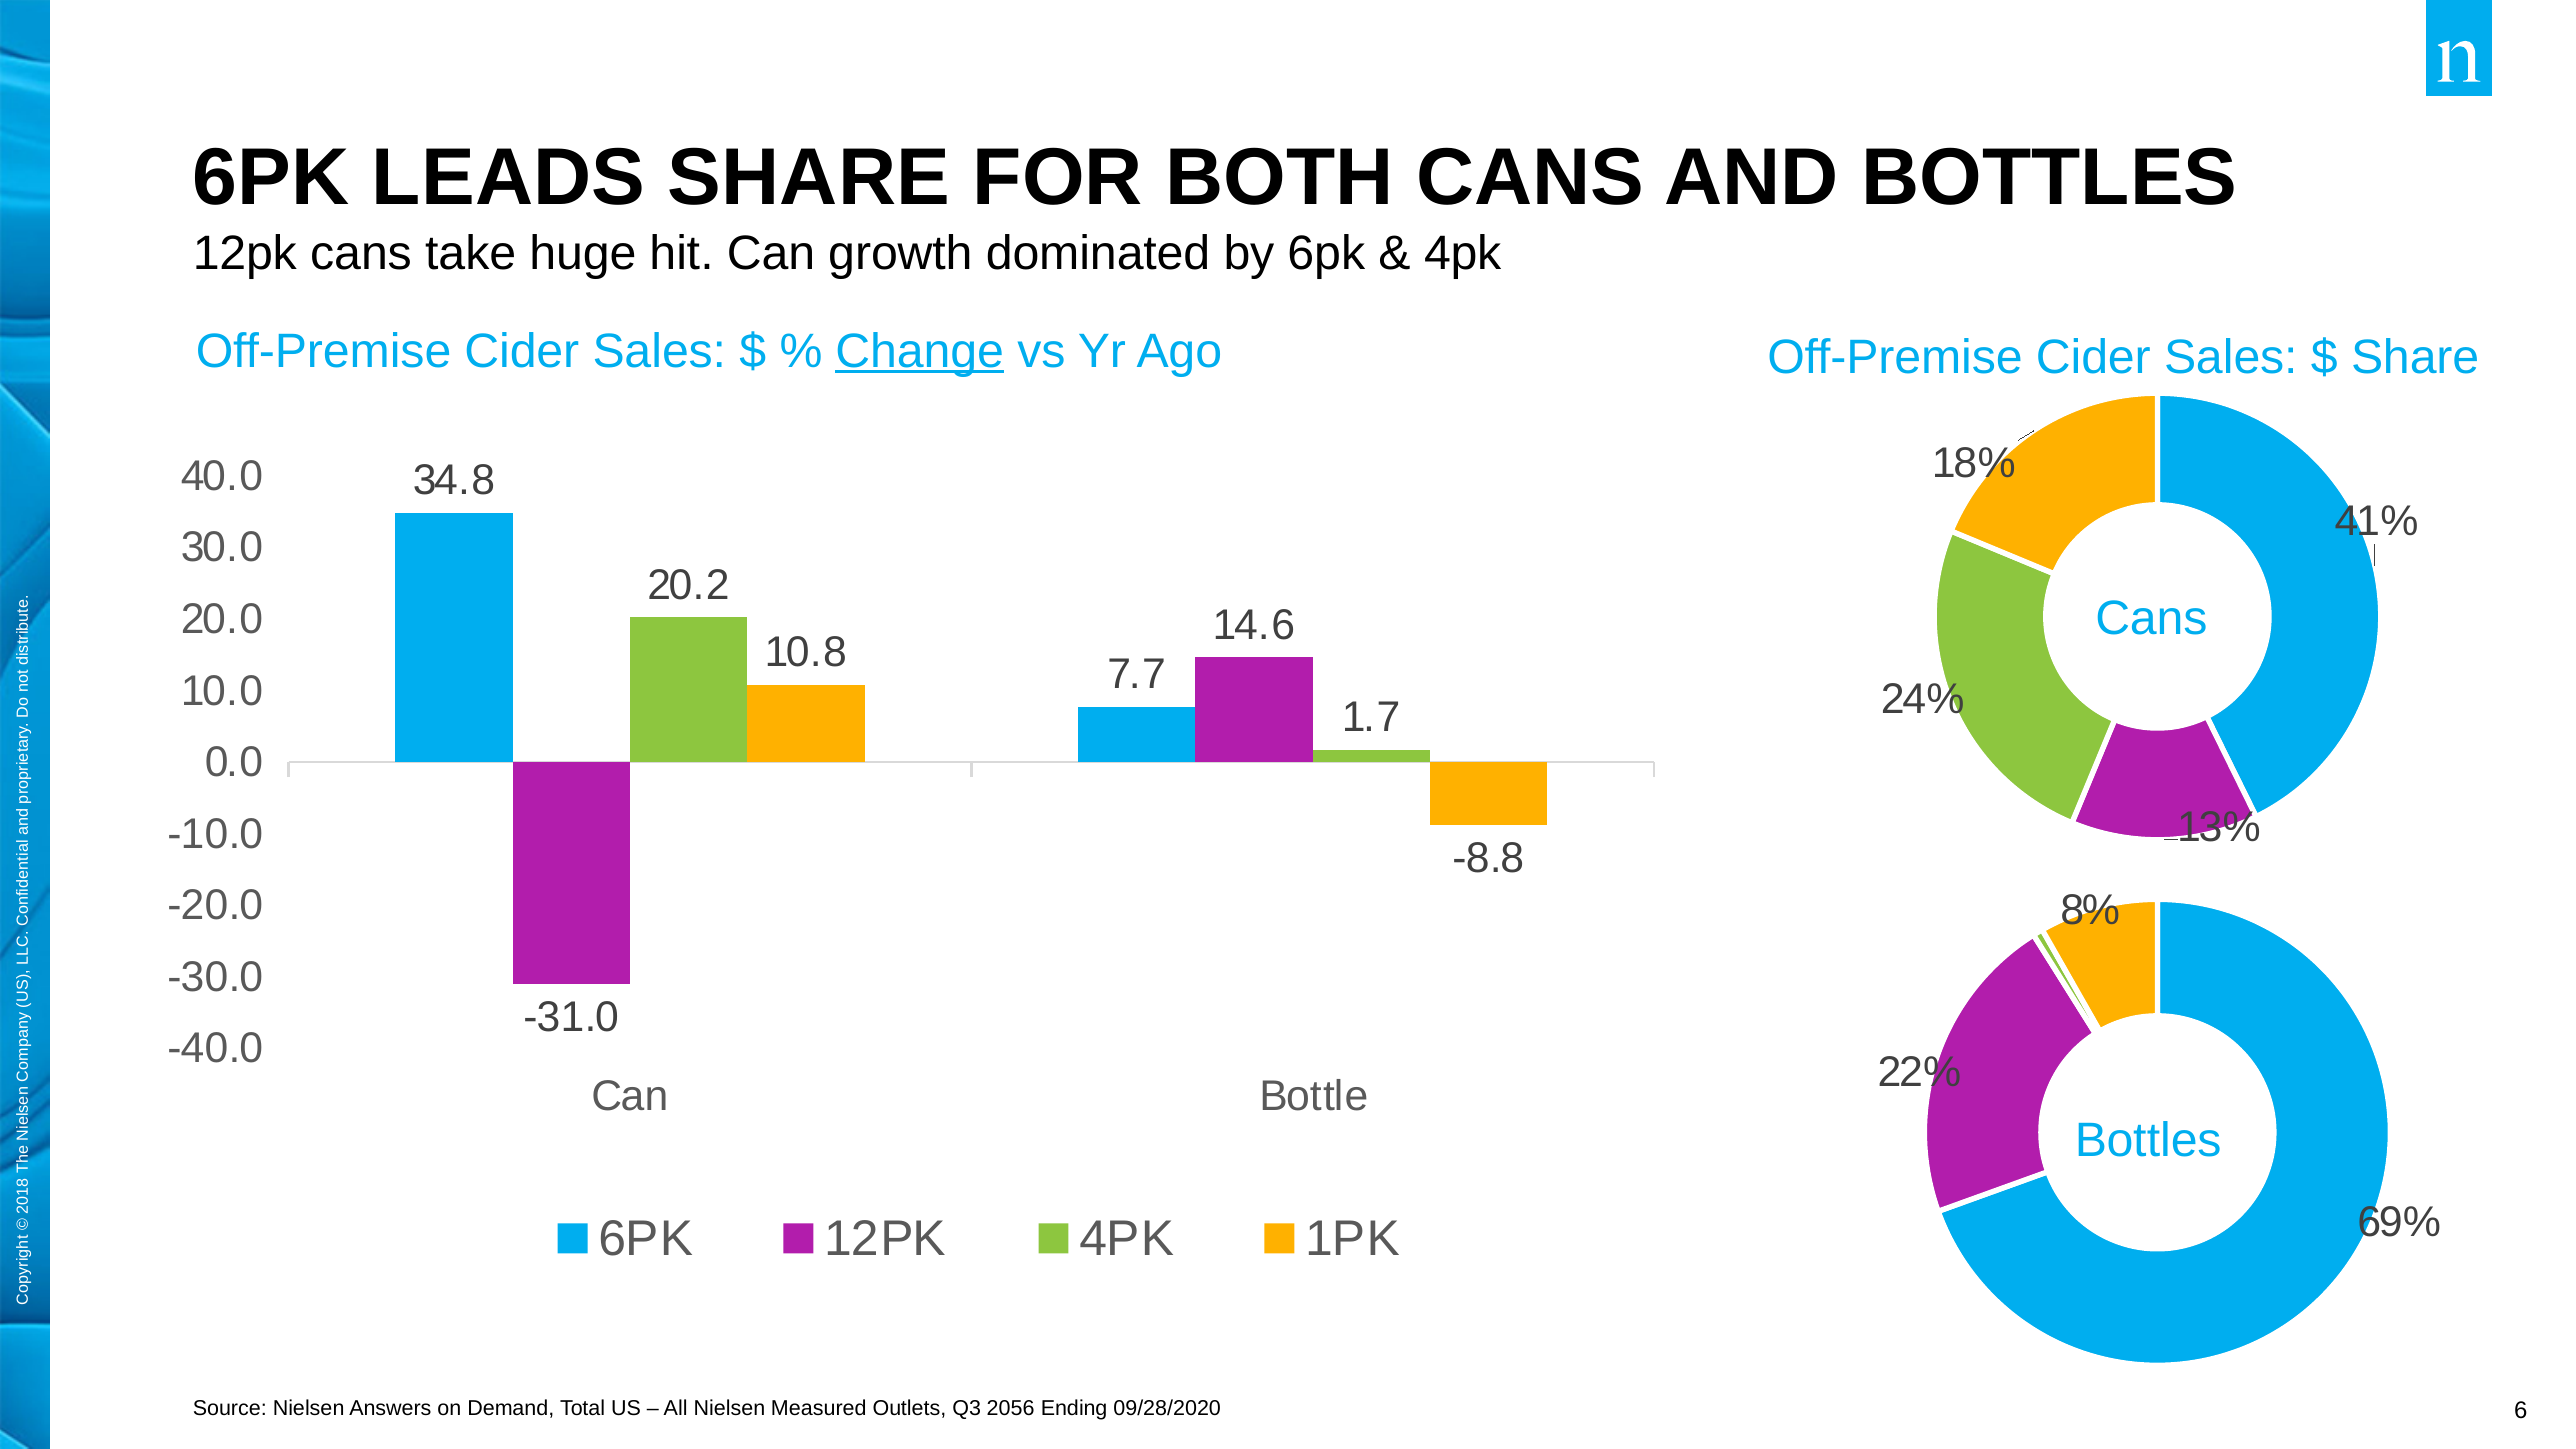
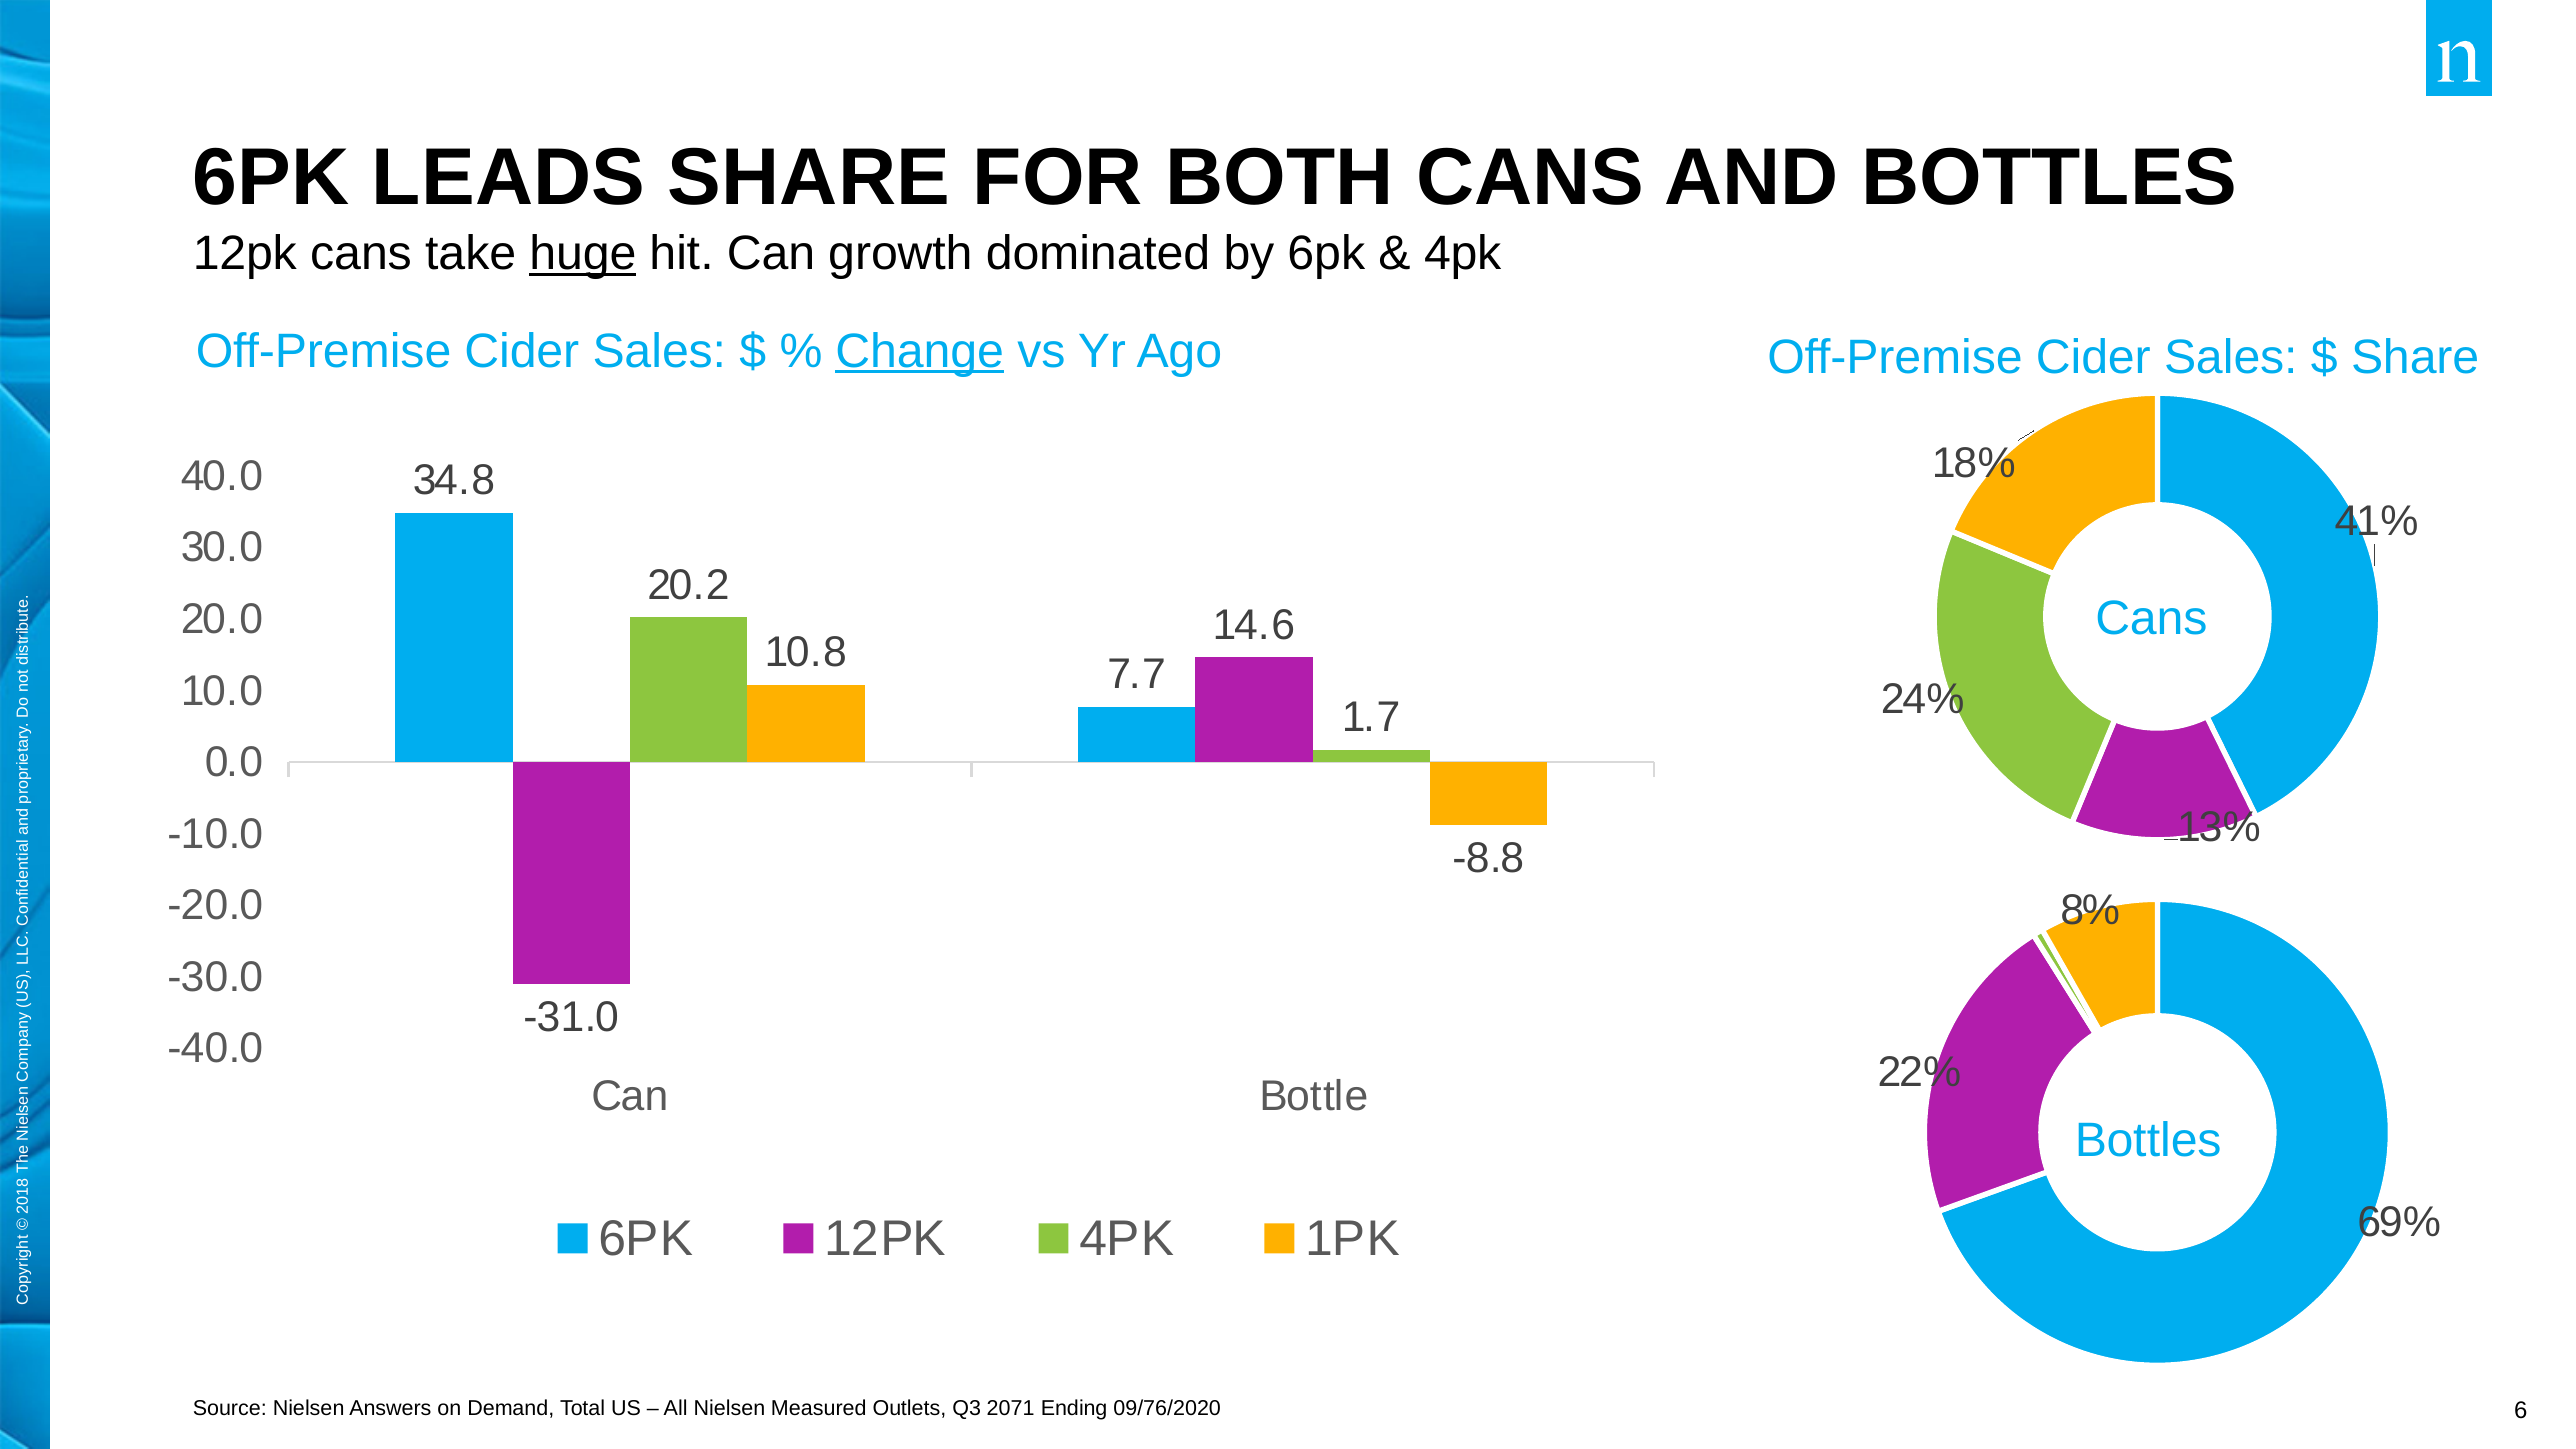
huge underline: none -> present
2056: 2056 -> 2071
09/28/2020: 09/28/2020 -> 09/76/2020
